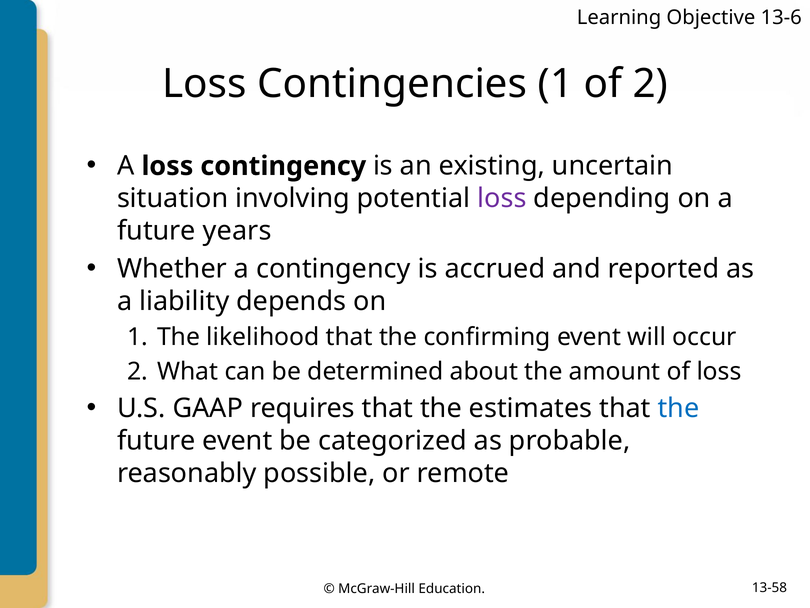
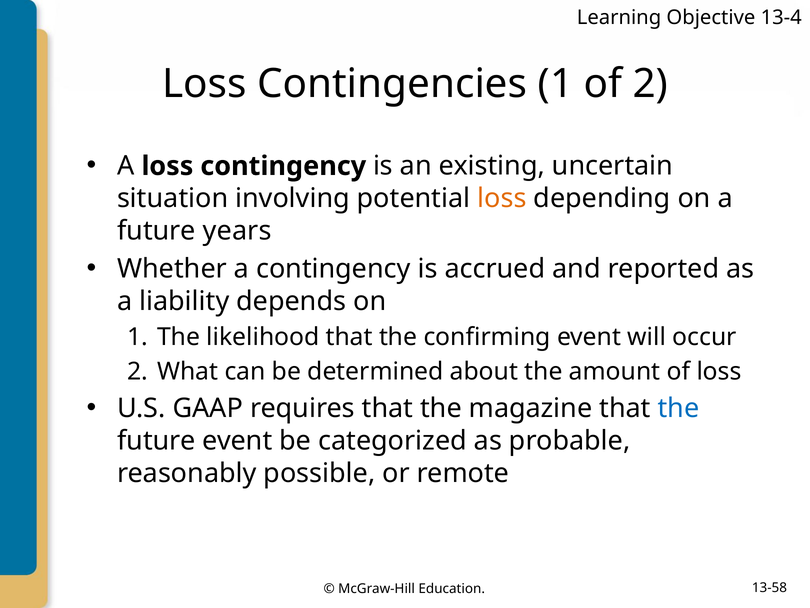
13-6: 13-6 -> 13-4
loss at (502, 198) colour: purple -> orange
estimates: estimates -> magazine
